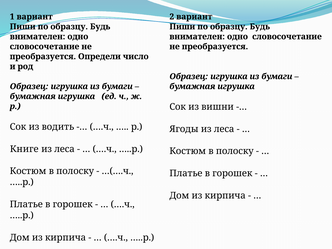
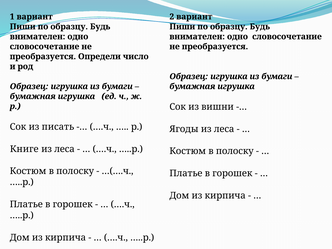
водить: водить -> писать
